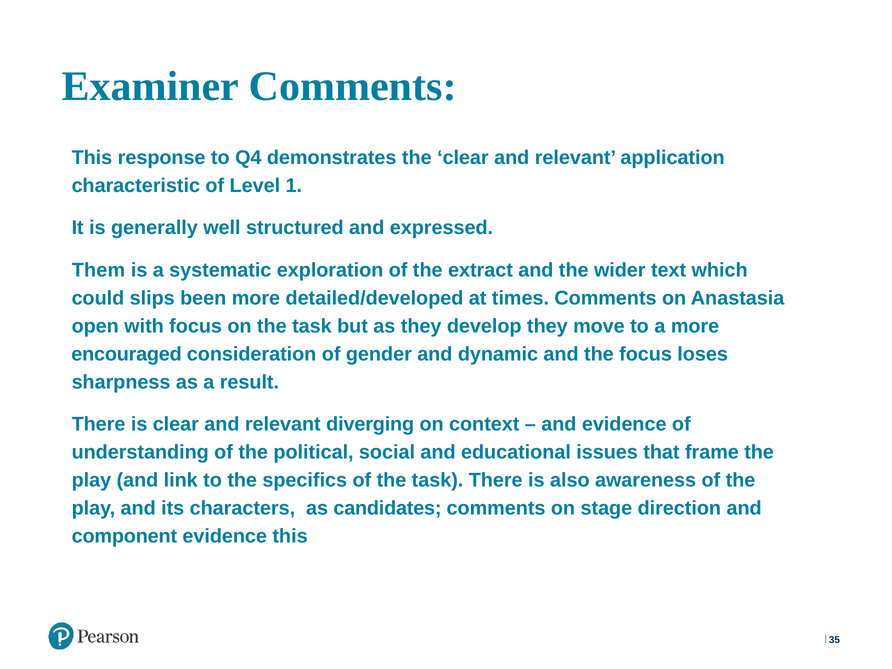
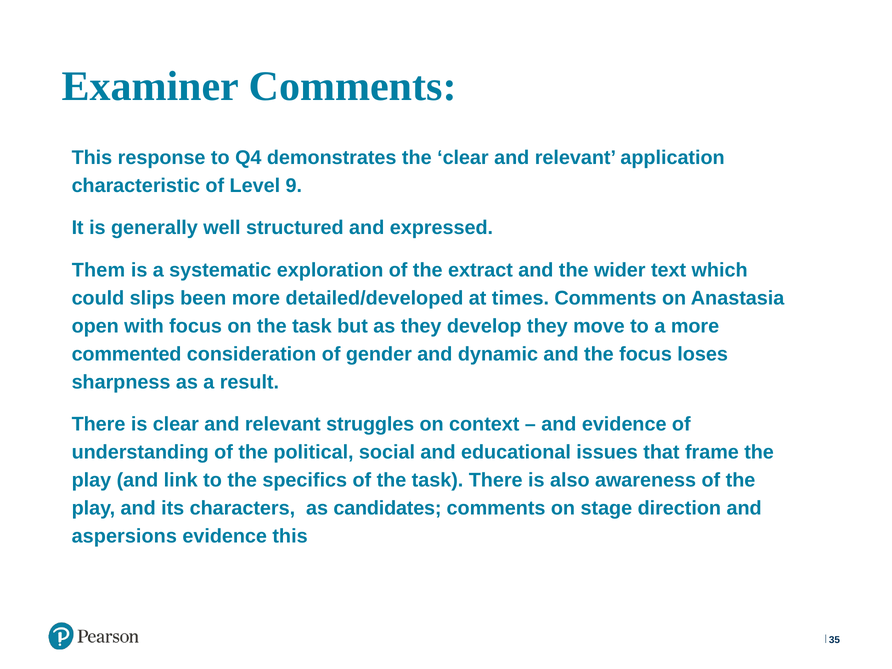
1: 1 -> 9
encouraged: encouraged -> commented
diverging: diverging -> struggles
component: component -> aspersions
